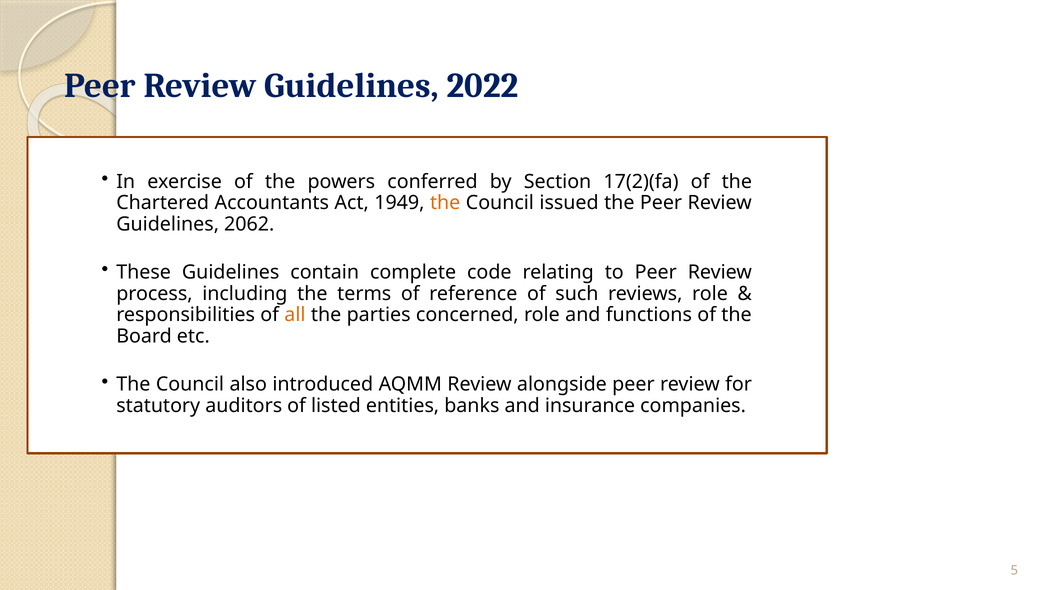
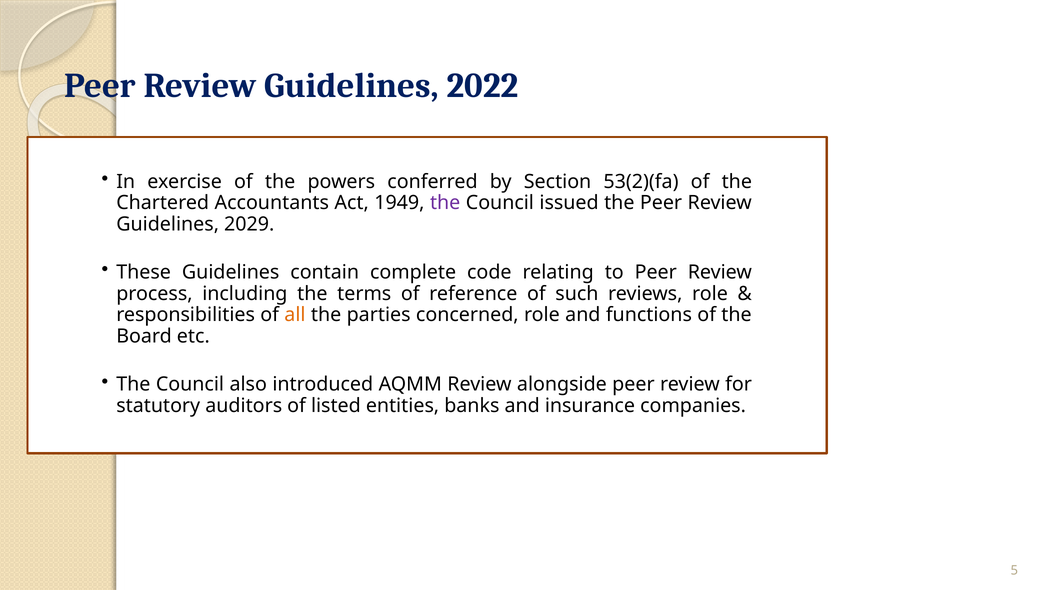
17(2)(fa: 17(2)(fa -> 53(2)(fa
the at (445, 203) colour: orange -> purple
2062: 2062 -> 2029
